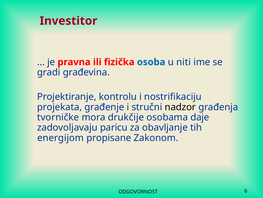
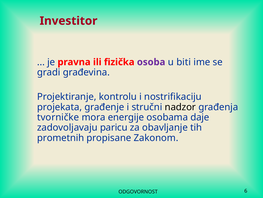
osoba colour: blue -> purple
niti: niti -> biti
drukčije: drukčije -> energije
energijom: energijom -> prometnih
